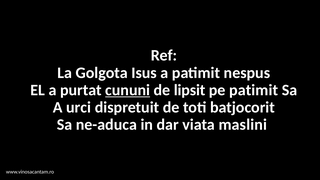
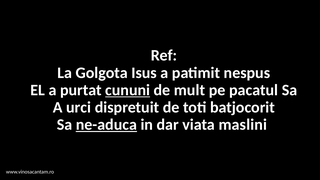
lipsit: lipsit -> mult
pe patimit: patimit -> pacatul
ne-aduca underline: none -> present
